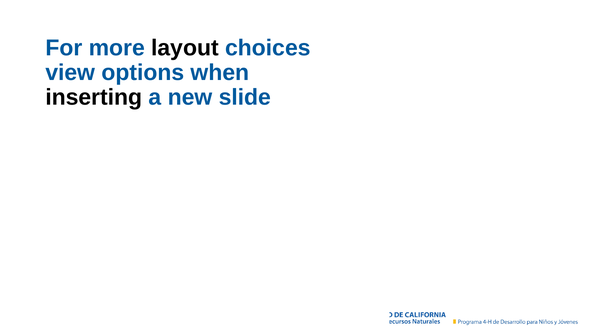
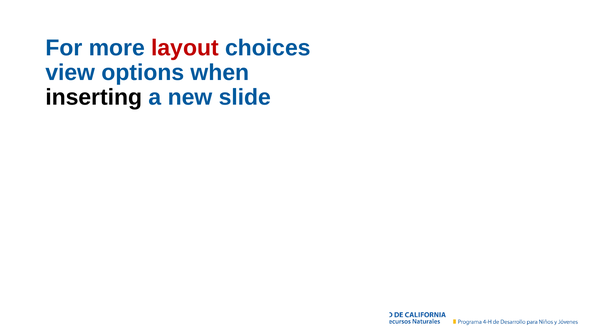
layout colour: black -> red
